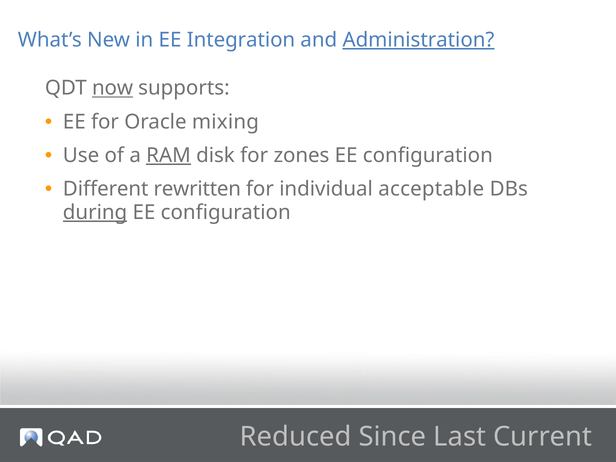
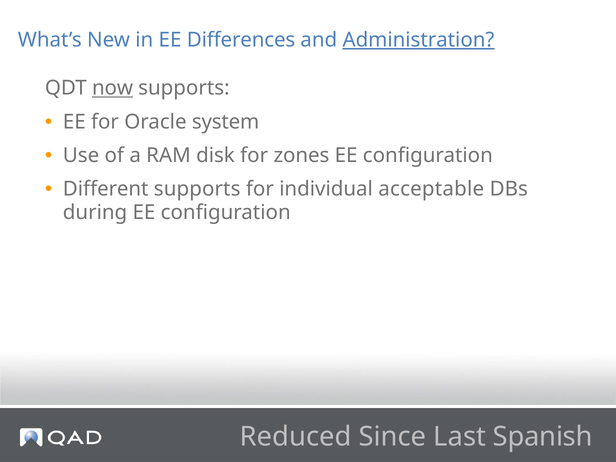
Integration: Integration -> Differences
mixing: mixing -> system
RAM underline: present -> none
Different rewritten: rewritten -> supports
during underline: present -> none
Current: Current -> Spanish
